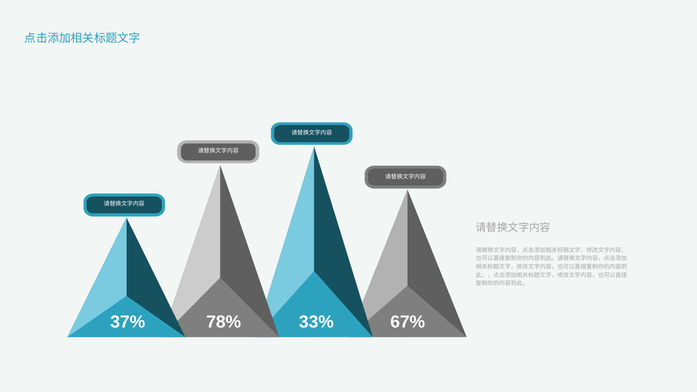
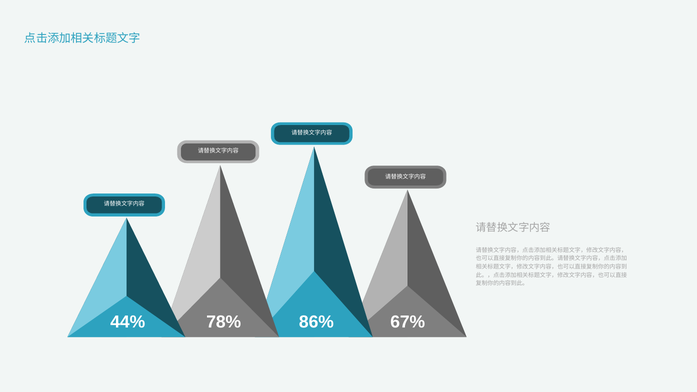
37%: 37% -> 44%
33%: 33% -> 86%
